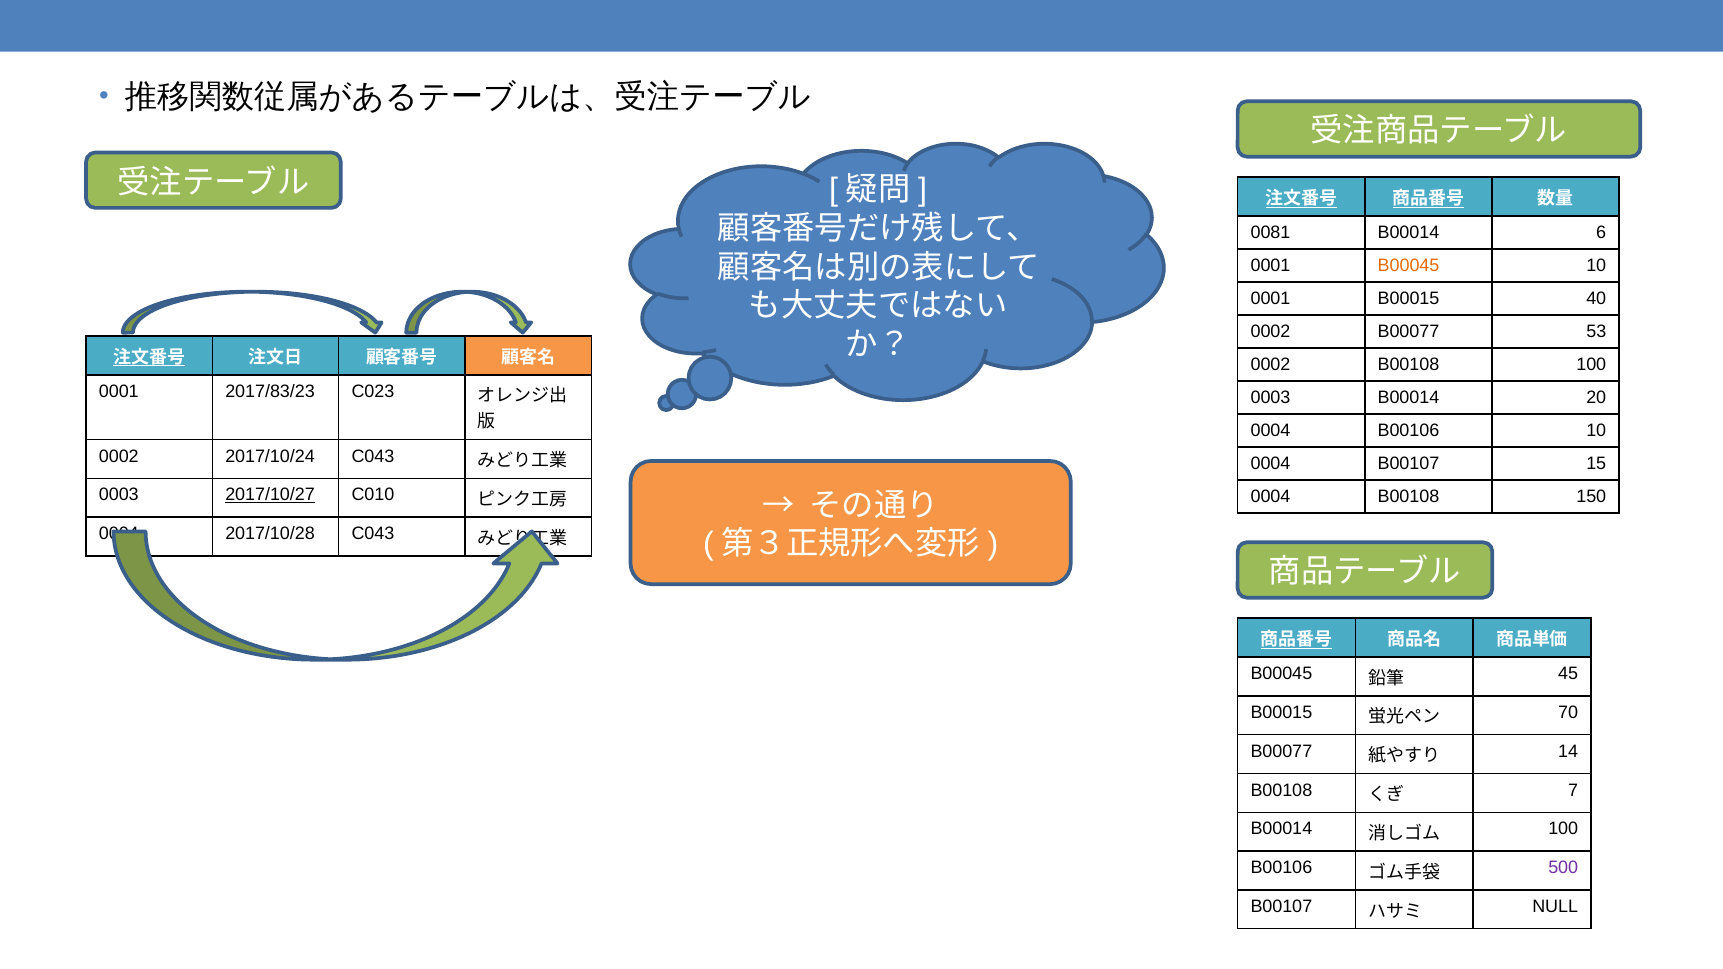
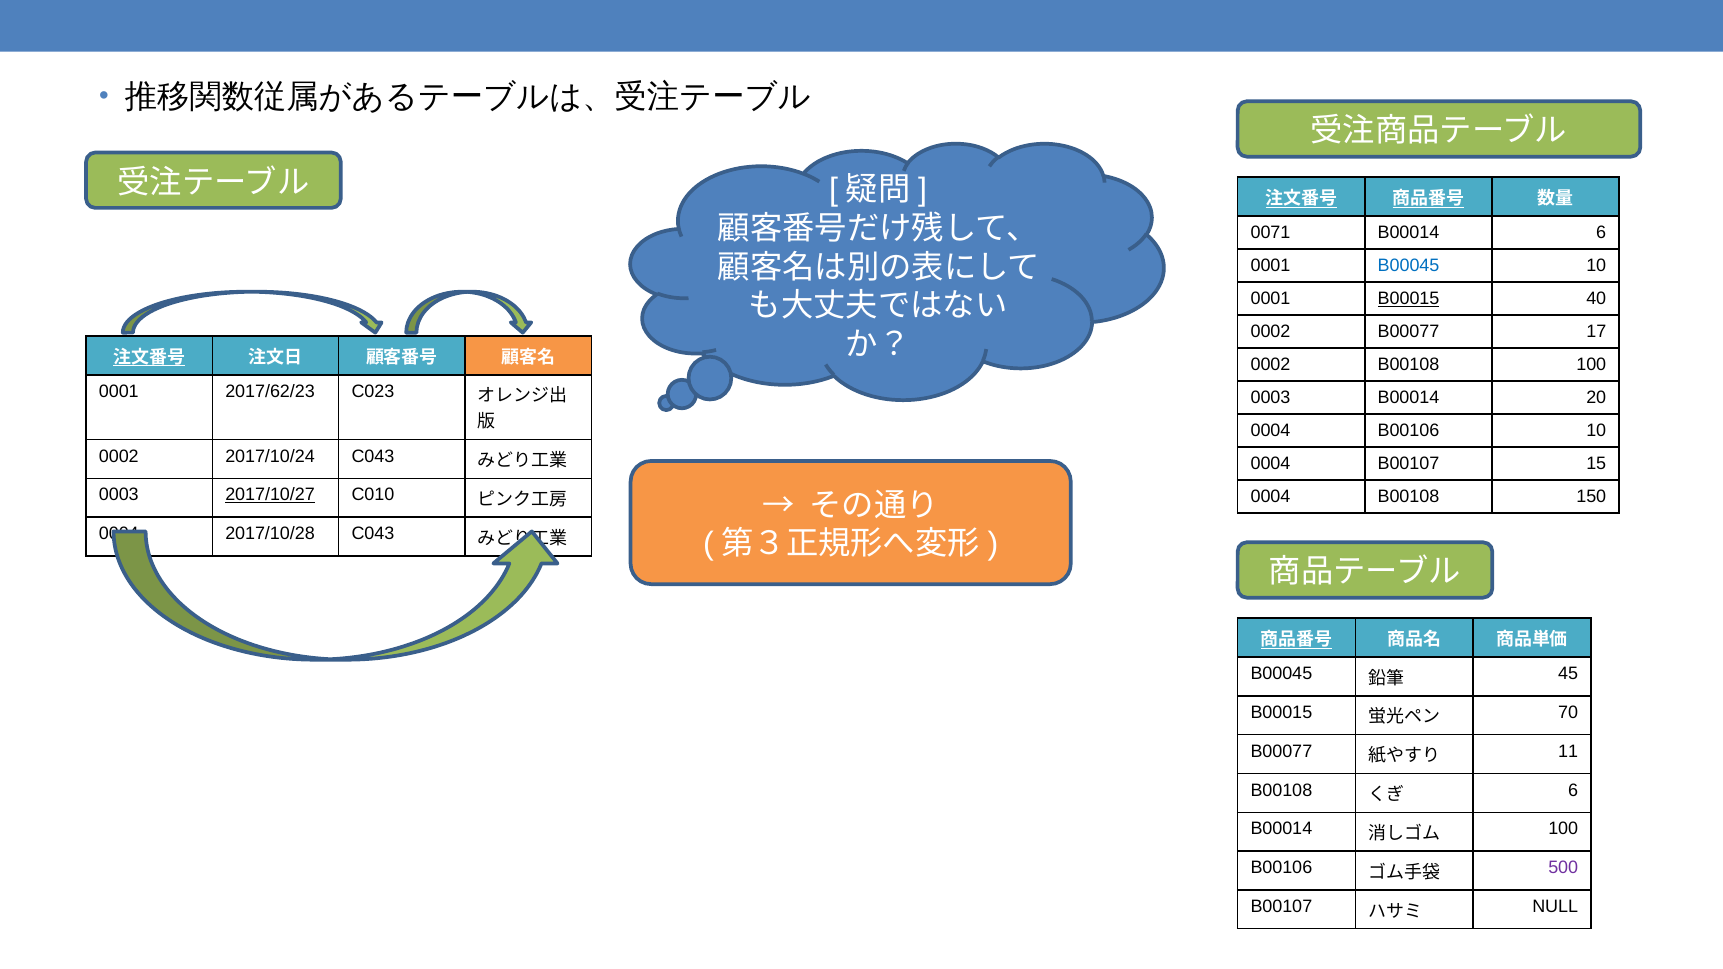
0081: 0081 -> 0071
B00045 at (1409, 266) colour: orange -> blue
B00015 at (1409, 299) underline: none -> present
53: 53 -> 17
2017/83/23: 2017/83/23 -> 2017/62/23
14: 14 -> 11
7 at (1573, 790): 7 -> 6
